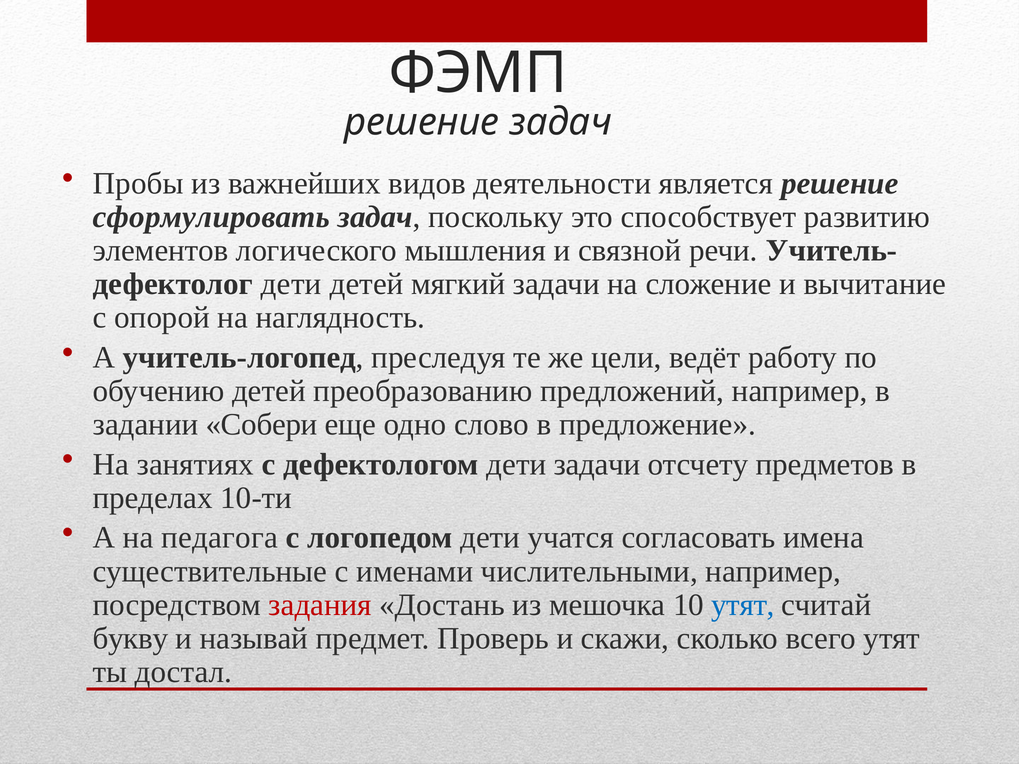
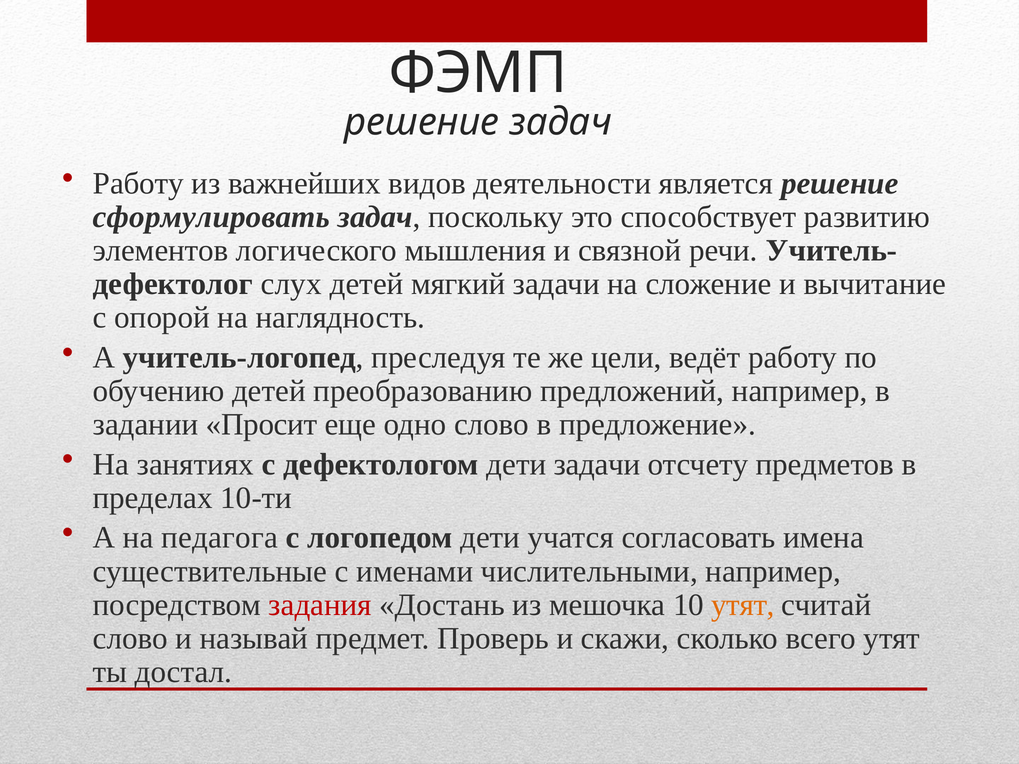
Пробы at (138, 183): Пробы -> Работу
дети at (291, 284): дети -> слух
Собери: Собери -> Просит
утят at (743, 605) colour: blue -> orange
букву at (130, 639): букву -> слово
